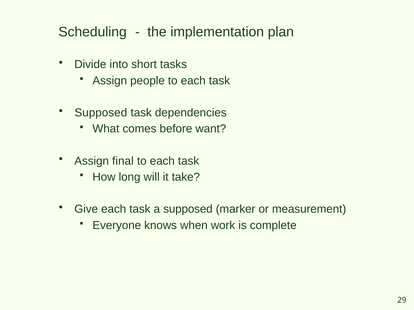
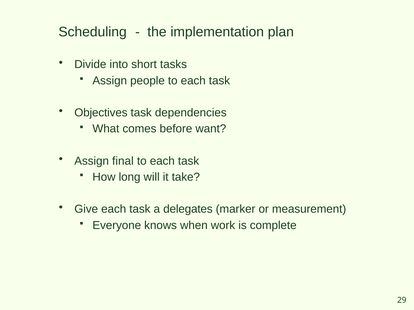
Supposed at (101, 113): Supposed -> Objectives
a supposed: supposed -> delegates
